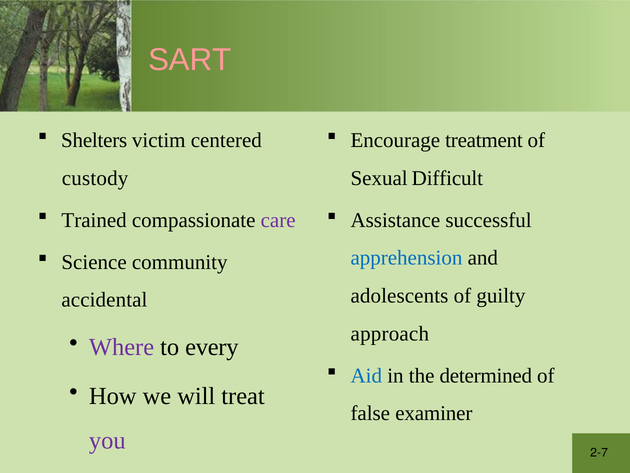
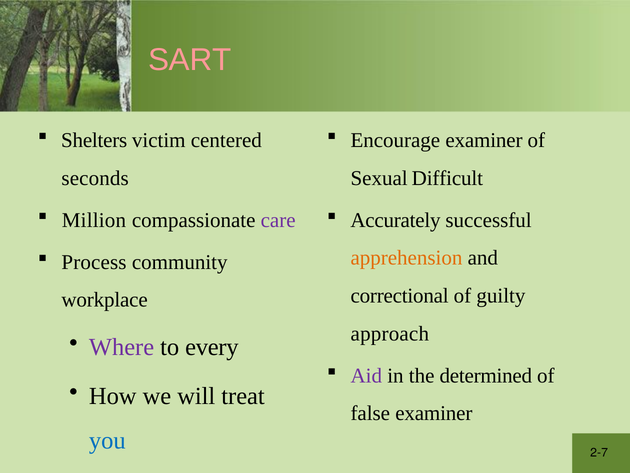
Encourage treatment: treatment -> examiner
custody: custody -> seconds
Trained: Trained -> Million
Assistance: Assistance -> Accurately
apprehension colour: blue -> orange
Science: Science -> Process
adolescents: adolescents -> correctional
accidental: accidental -> workplace
Aid colour: blue -> purple
you colour: purple -> blue
